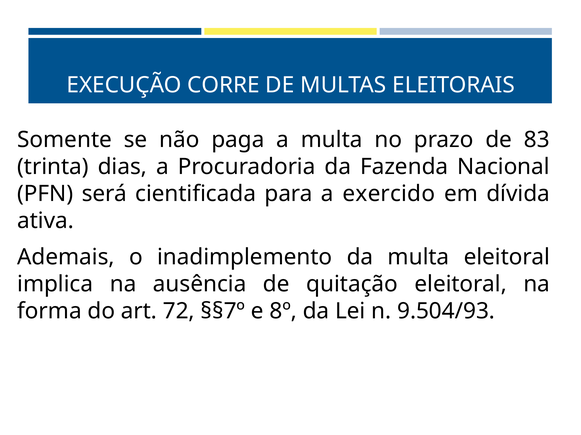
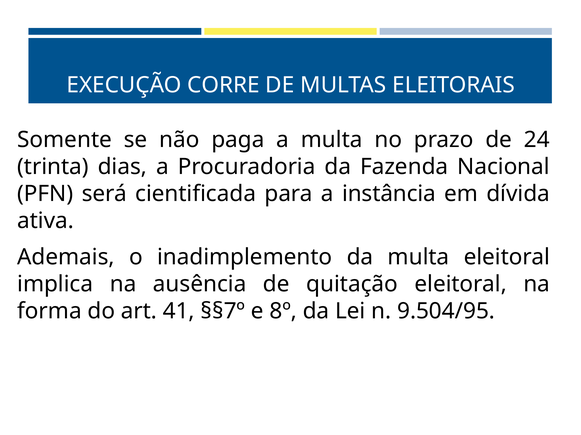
83: 83 -> 24
exercido: exercido -> instância
72: 72 -> 41
9.504/93: 9.504/93 -> 9.504/95
